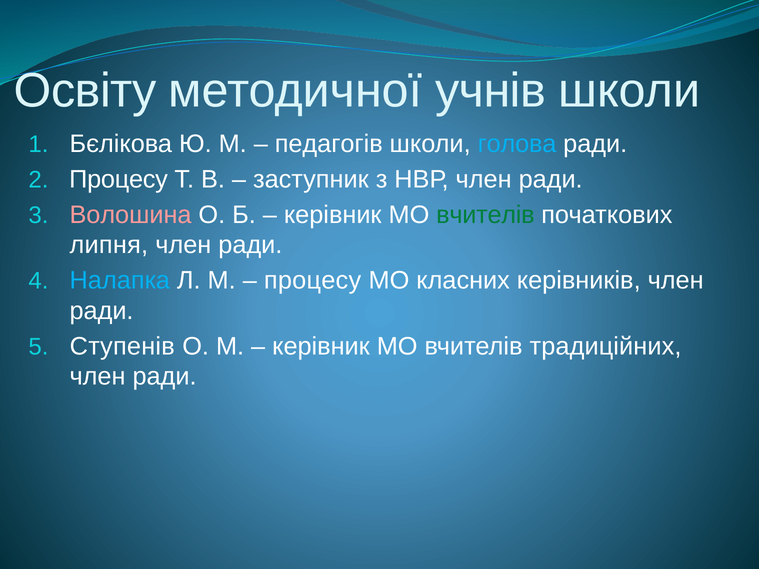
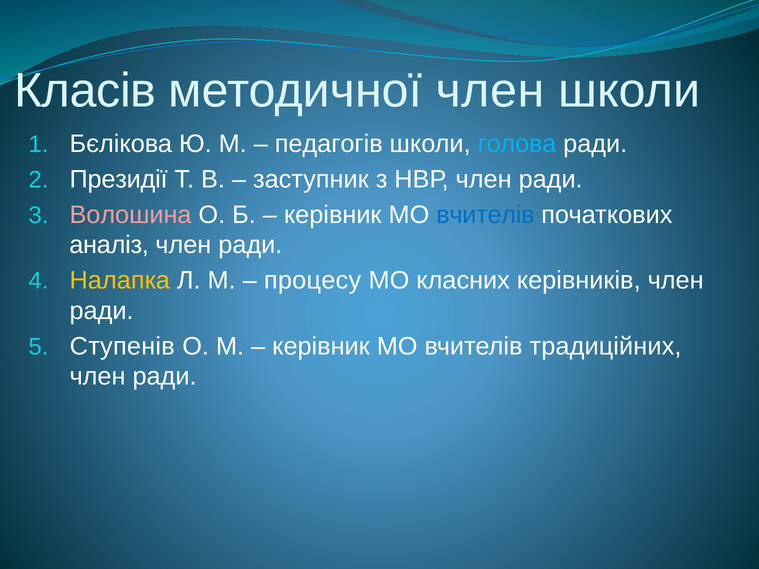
Освіту: Освіту -> Класів
методичної учнів: учнів -> член
Процесу at (119, 179): Процесу -> Президії
вчителів at (485, 215) colour: green -> blue
липня: липня -> аналіз
Налапка colour: light blue -> yellow
